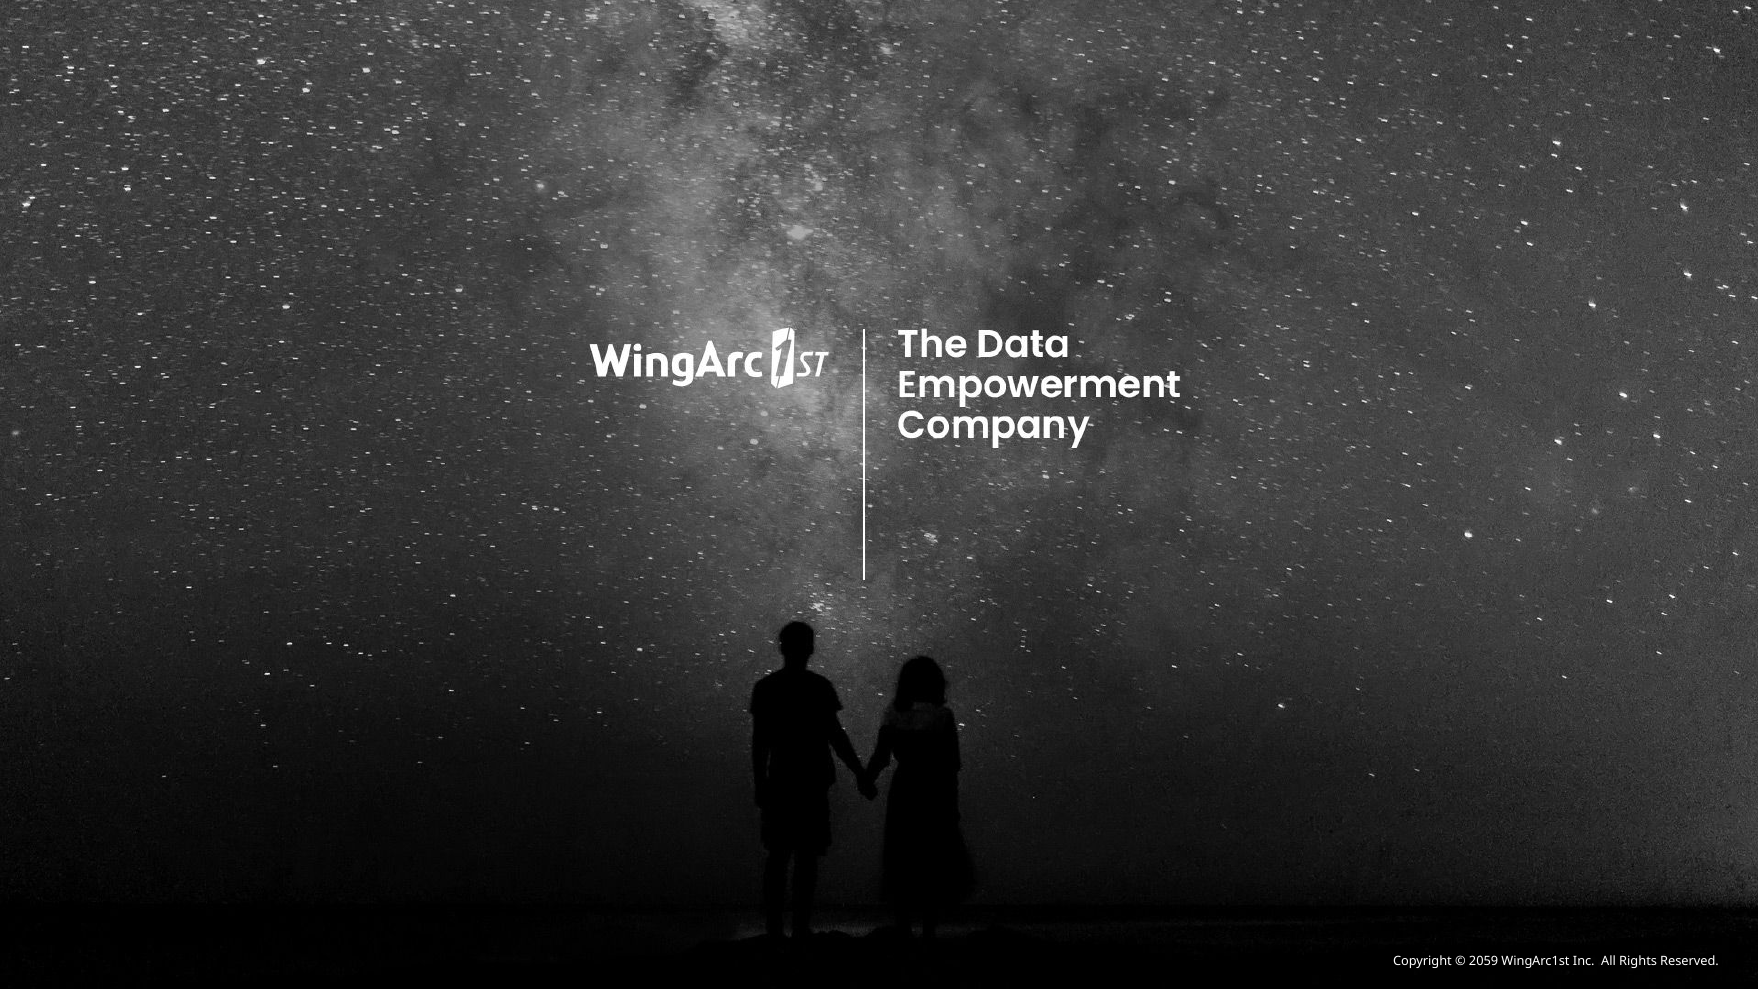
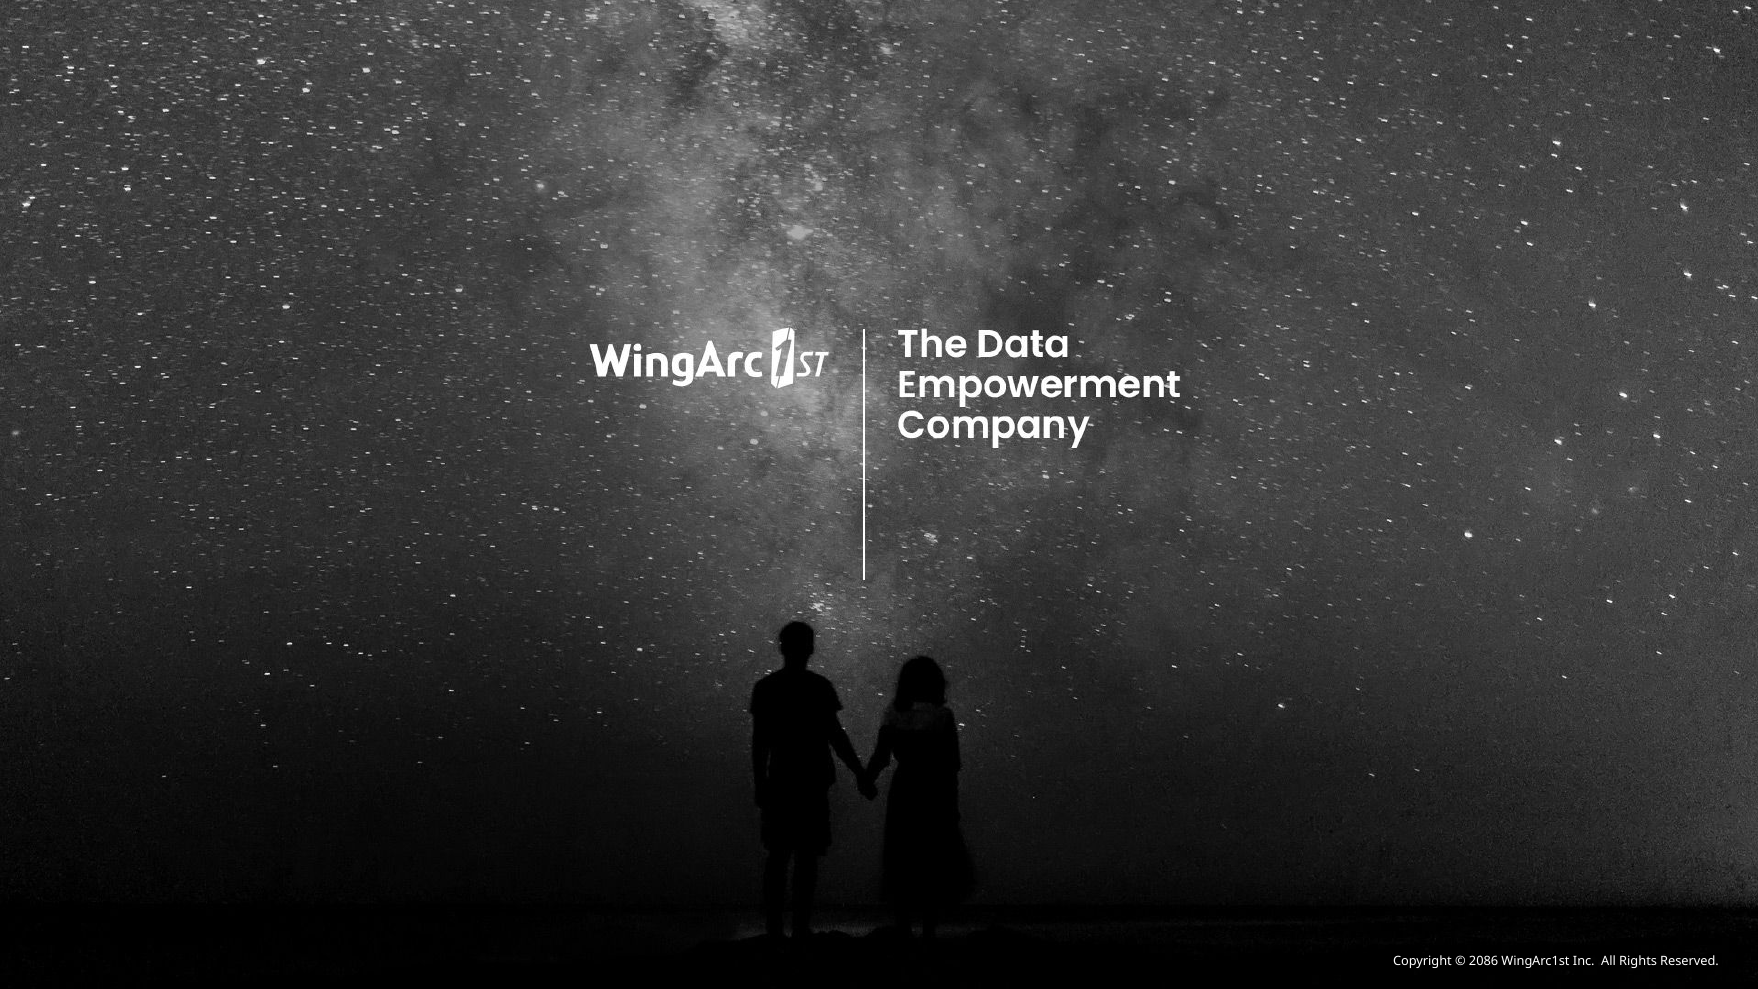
2059: 2059 -> 2086
